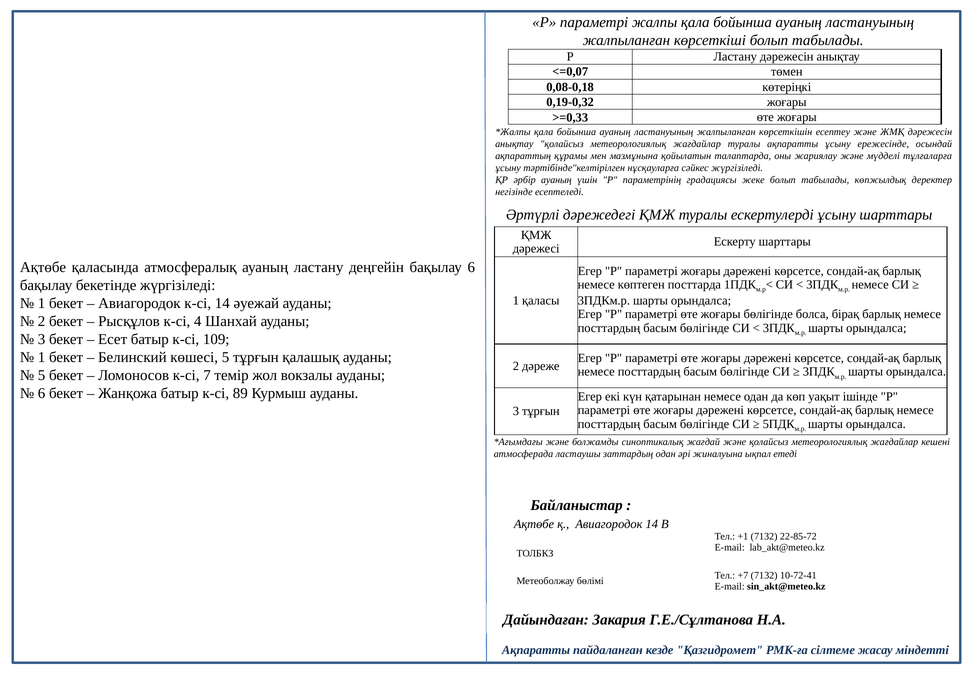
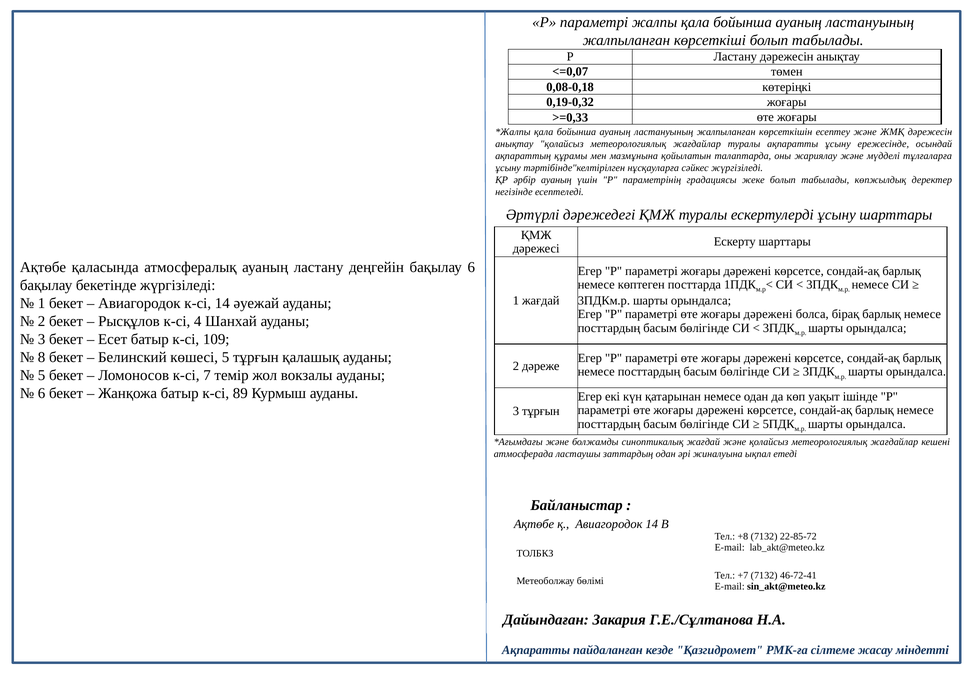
1 қаласы: қаласы -> жағдай
бөлігінде at (768, 314): бөлігінде -> дәрежені
1 at (42, 357): 1 -> 8
+1: +1 -> +8
10-72-41: 10-72-41 -> 46-72-41
